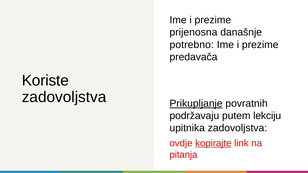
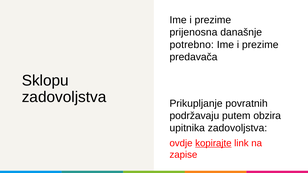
Koriste: Koriste -> Sklopu
Prikupljanje underline: present -> none
lekciju: lekciju -> obzira
pitanja: pitanja -> zapise
